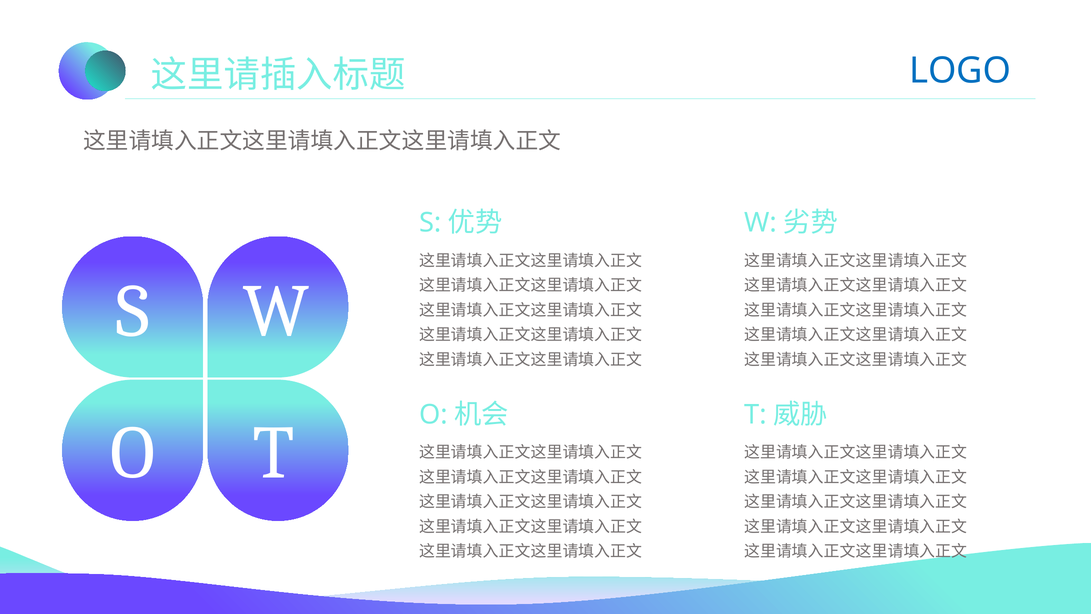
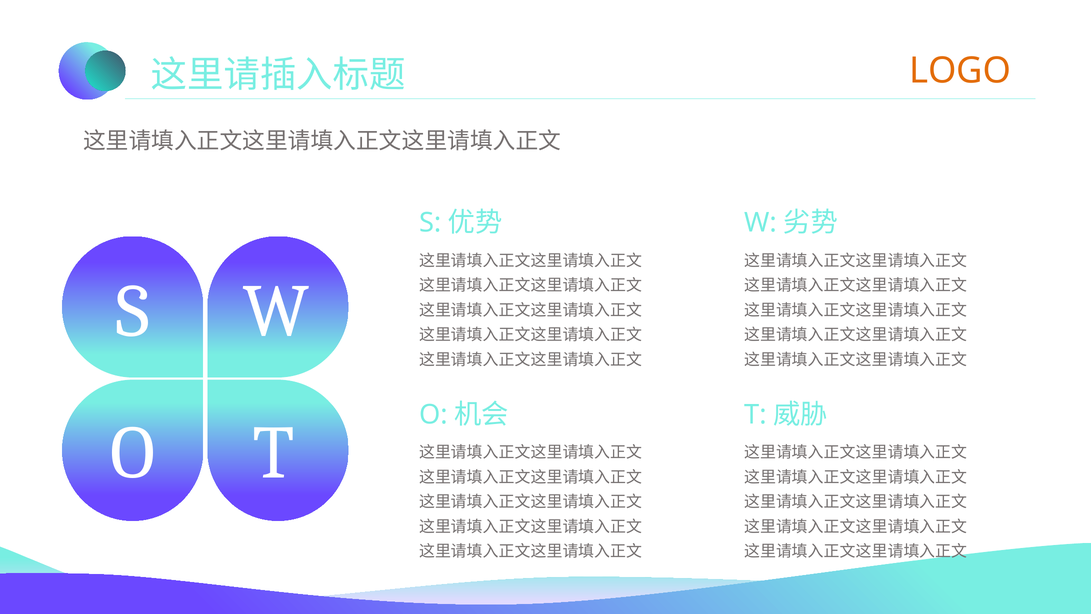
LOGO colour: blue -> orange
